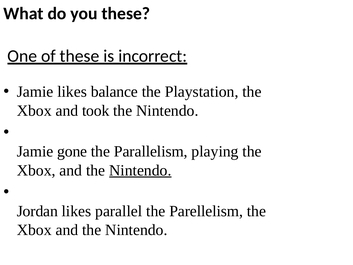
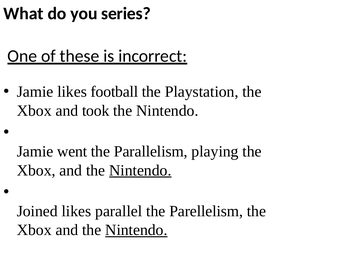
you these: these -> series
balance: balance -> football
gone: gone -> went
Jordan: Jordan -> Joined
Nintendo at (136, 230) underline: none -> present
